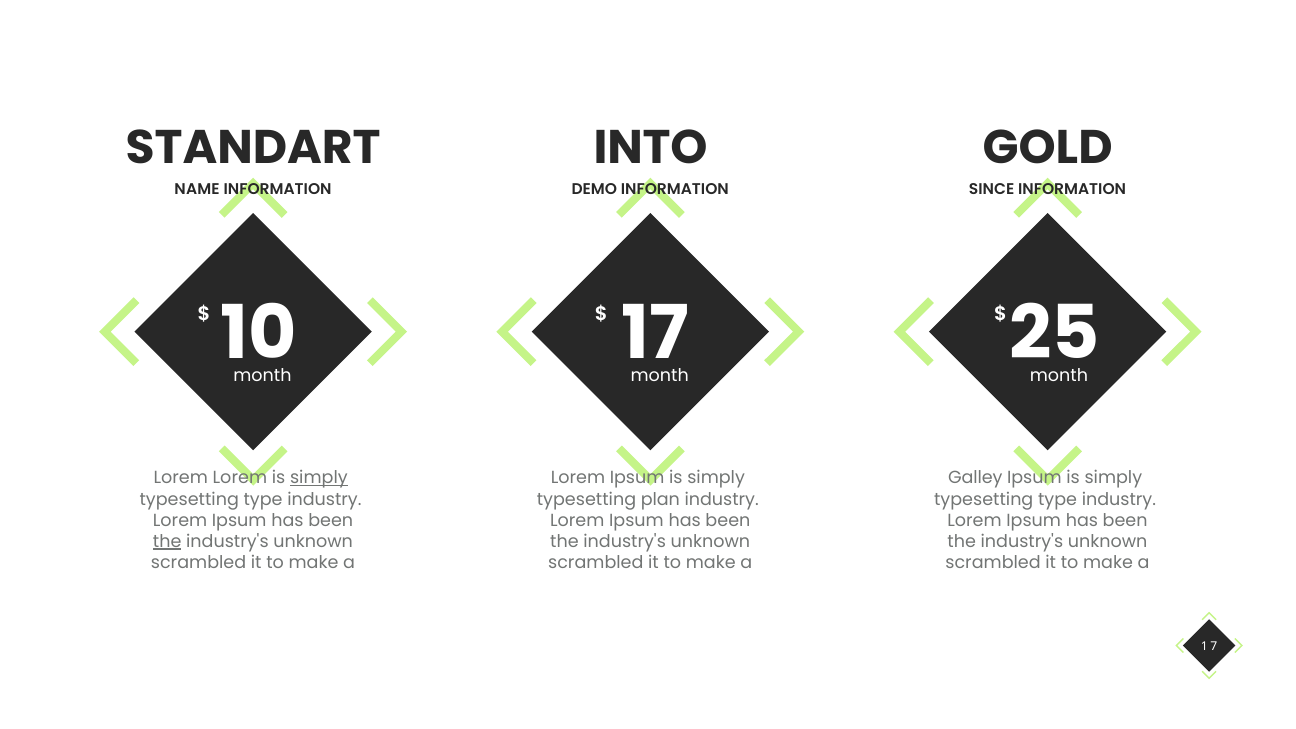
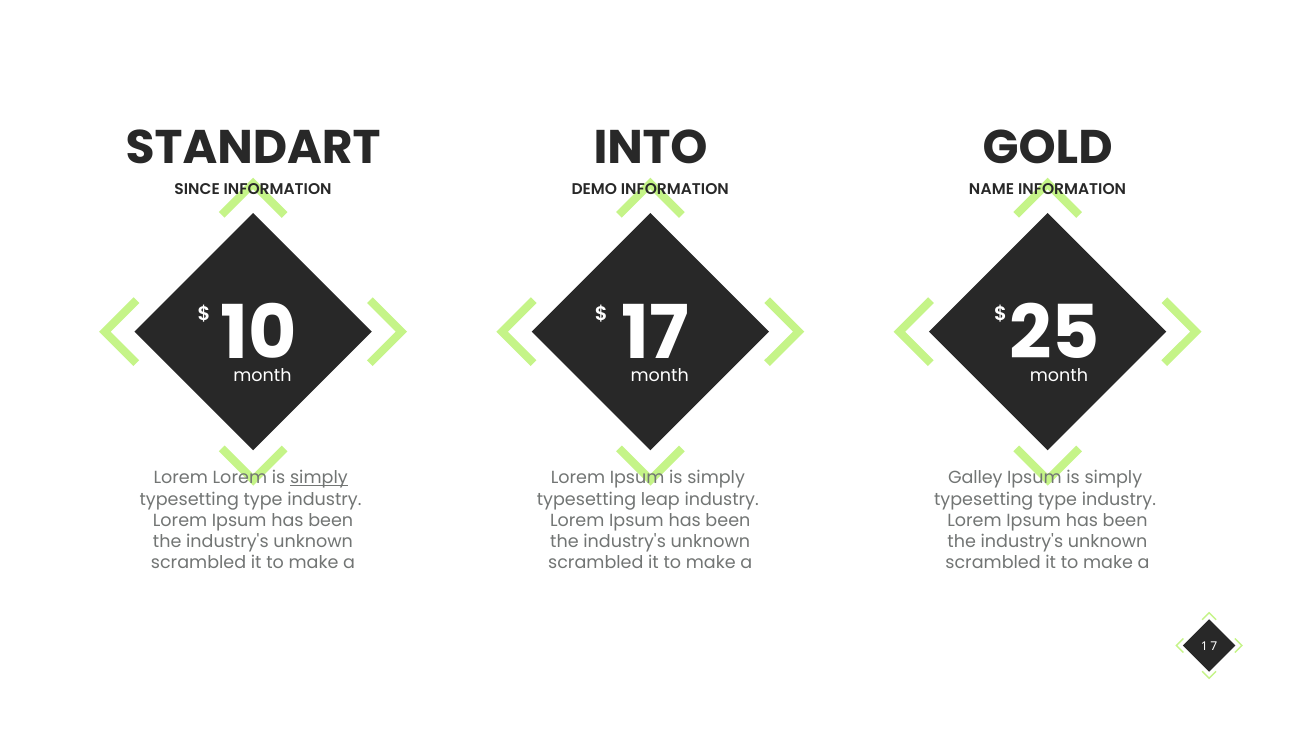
NAME: NAME -> SINCE
SINCE: SINCE -> NAME
plan: plan -> leap
the at (167, 541) underline: present -> none
